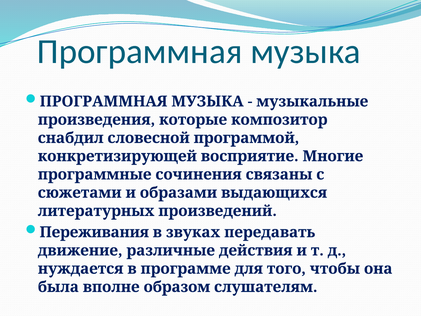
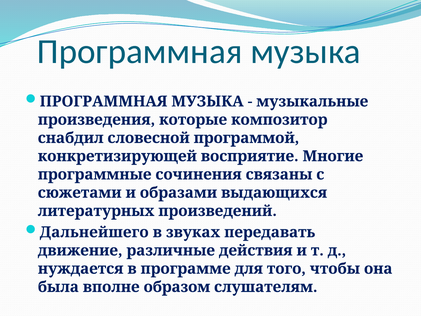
Переживания: Переживания -> Дальнейшего
